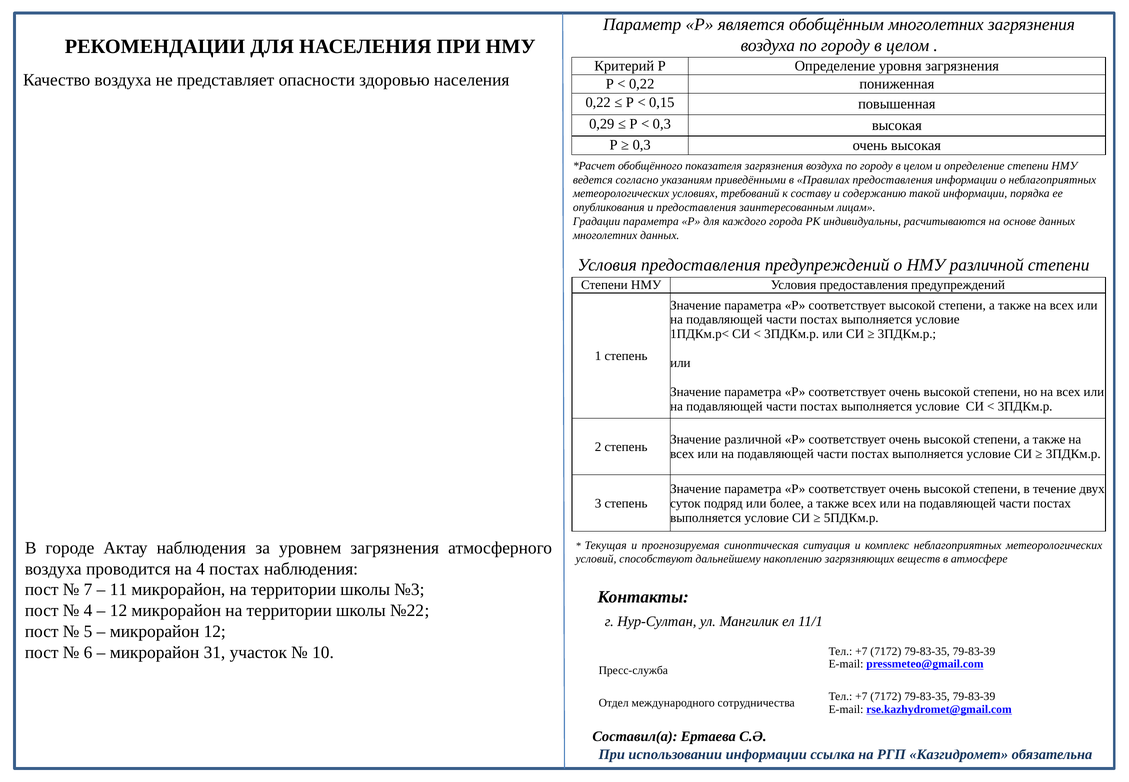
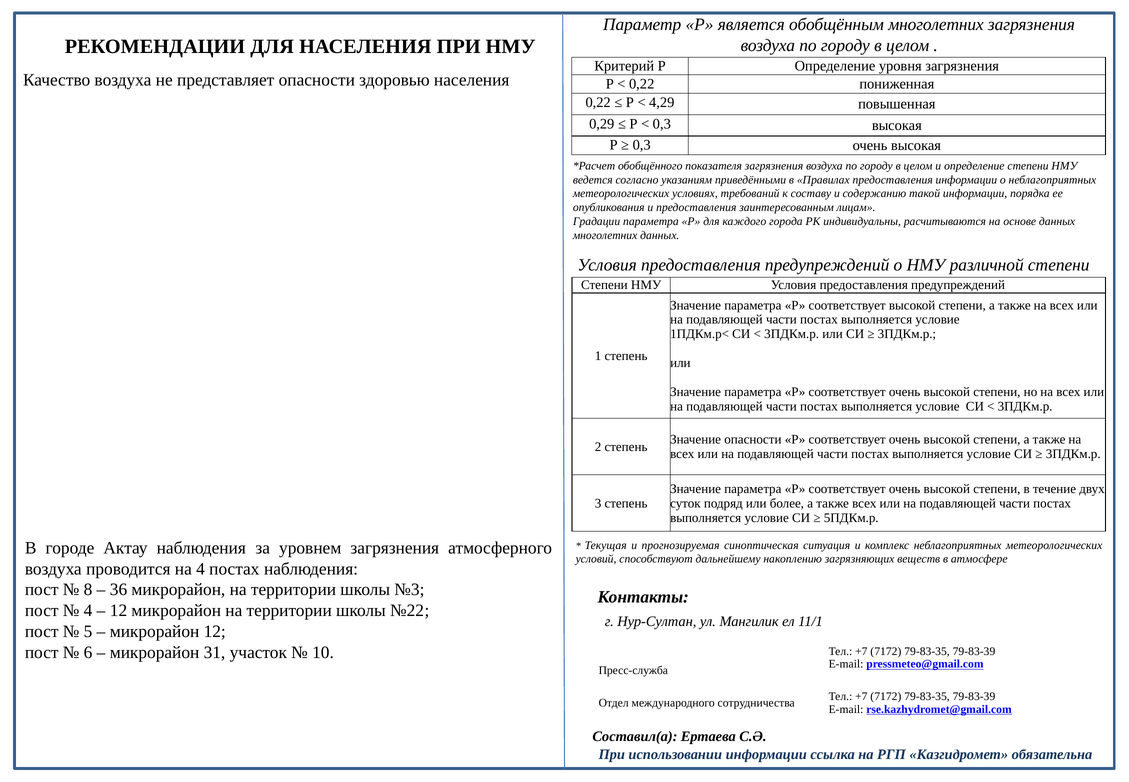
0,15: 0,15 -> 4,29
Значение различной: различной -> опасности
7: 7 -> 8
11: 11 -> 36
